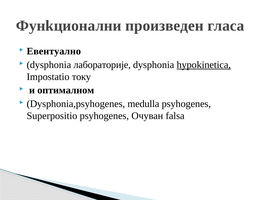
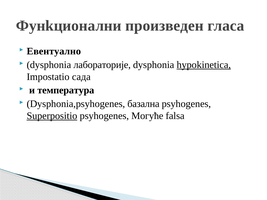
току: току -> сада
оптималном: оптималном -> температура
medulla: medulla -> базална
Superpositio underline: none -> present
Очуван: Очуван -> Могуће
